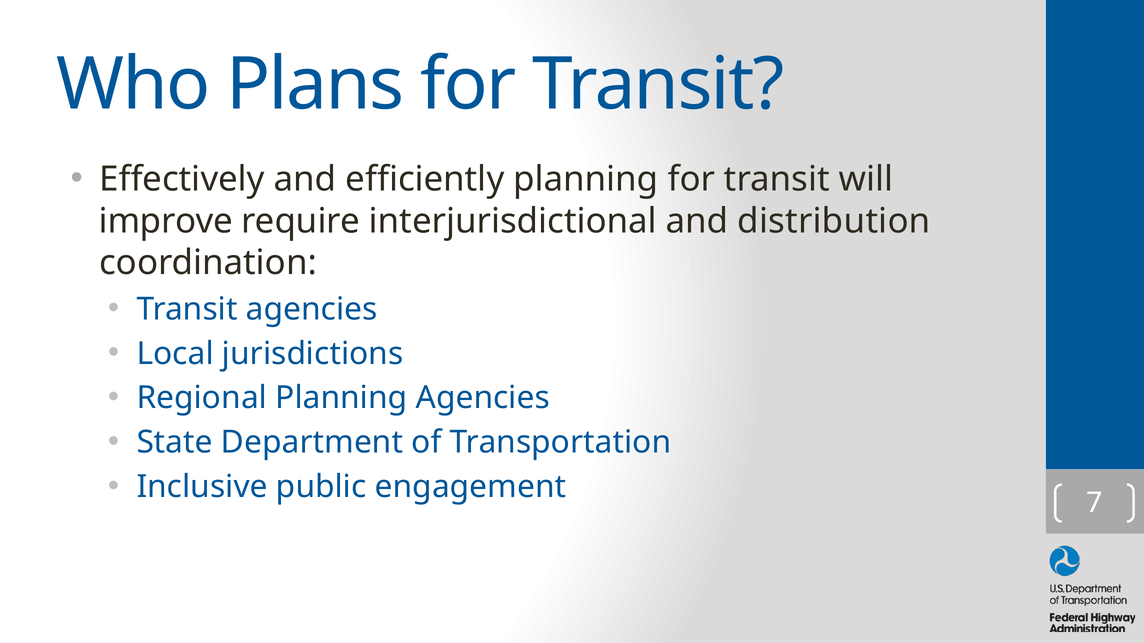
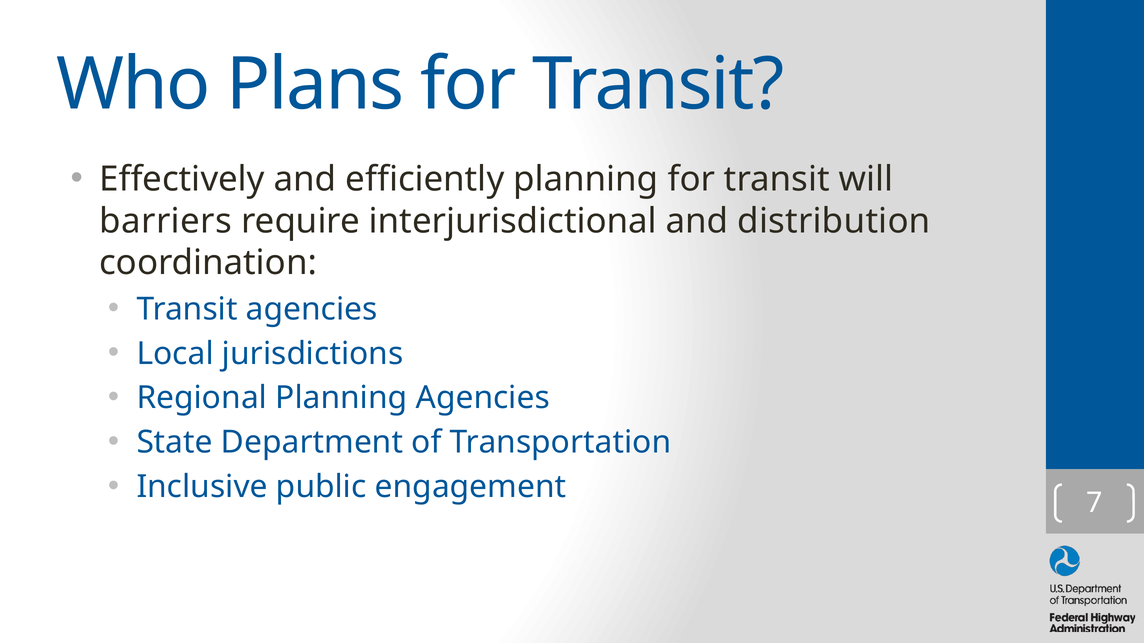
improve: improve -> barriers
